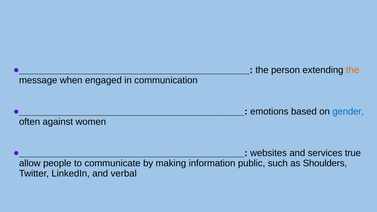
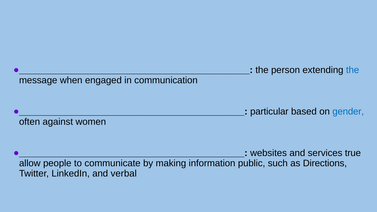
the at (353, 70) colour: orange -> blue
emotions: emotions -> particular
Shoulders: Shoulders -> Directions
